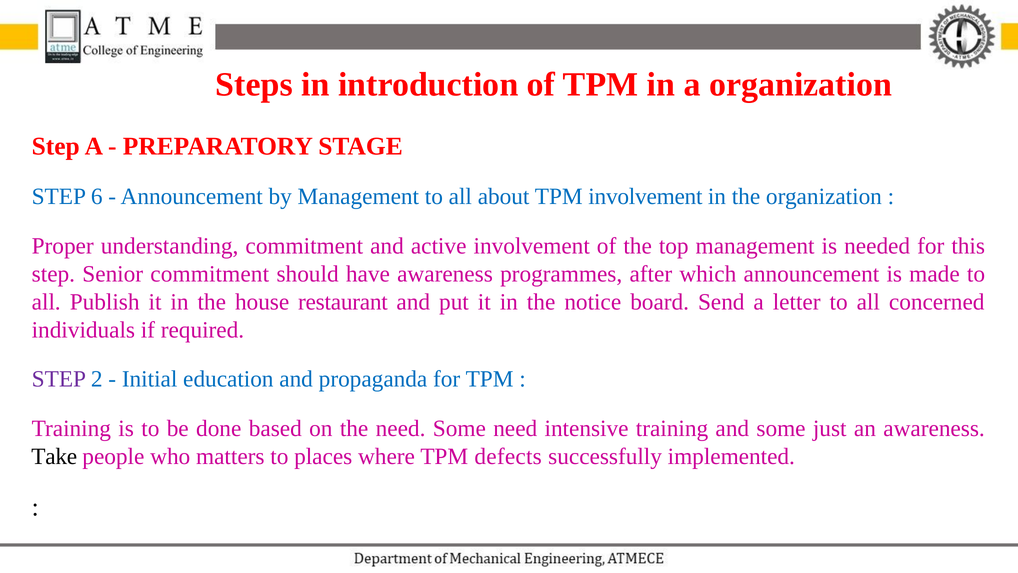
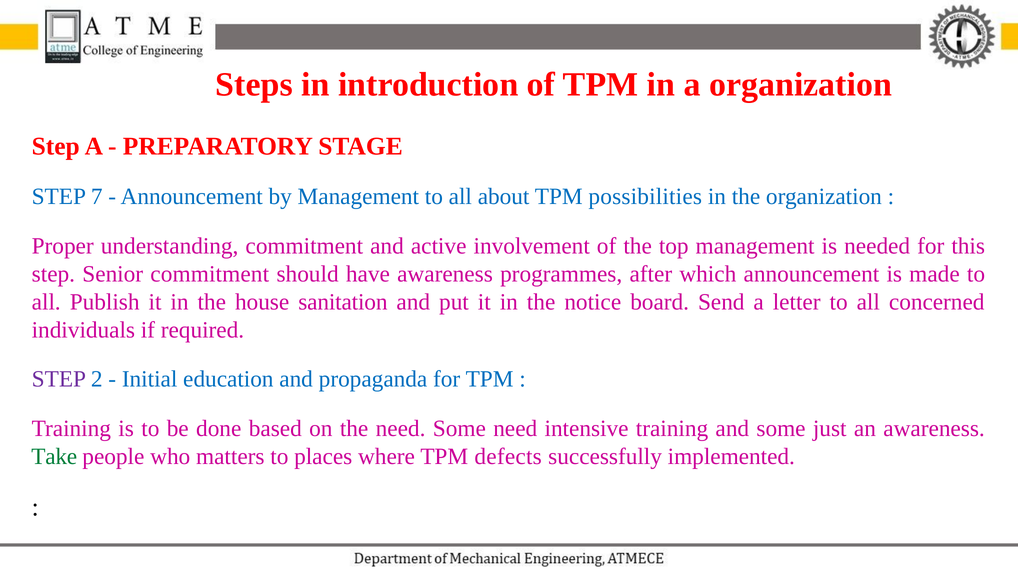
6: 6 -> 7
TPM involvement: involvement -> possibilities
restaurant: restaurant -> sanitation
Take colour: black -> green
